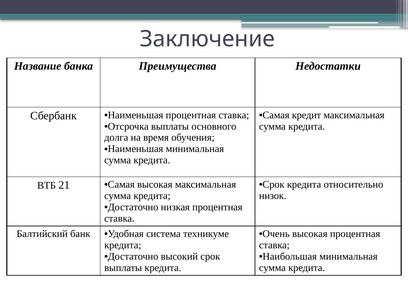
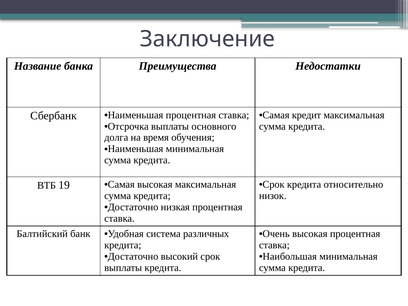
21: 21 -> 19
техникуме: техникуме -> различных
